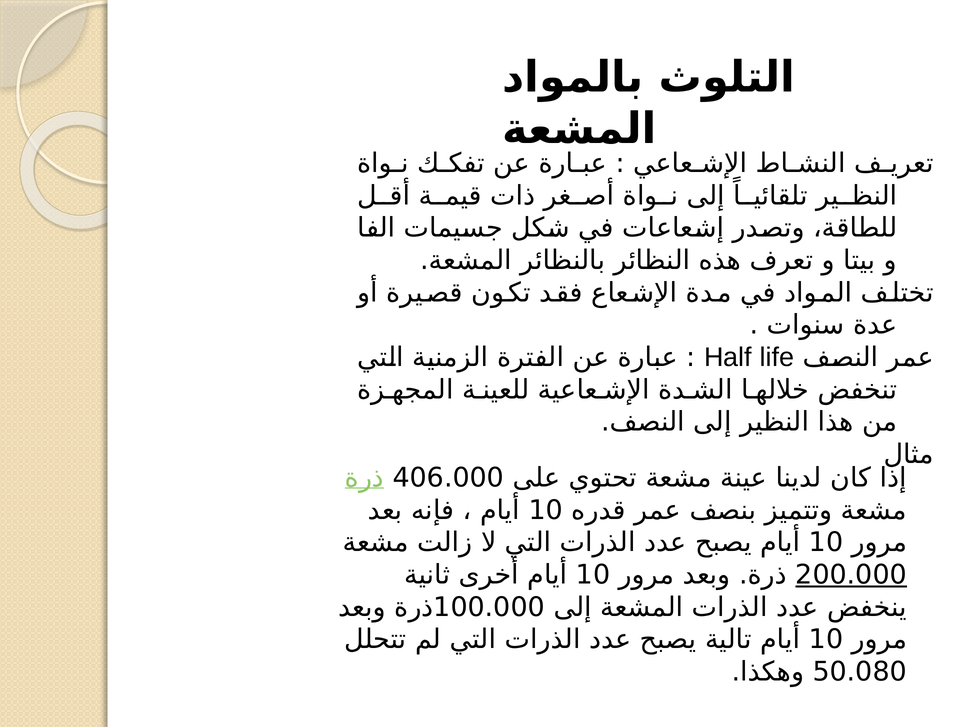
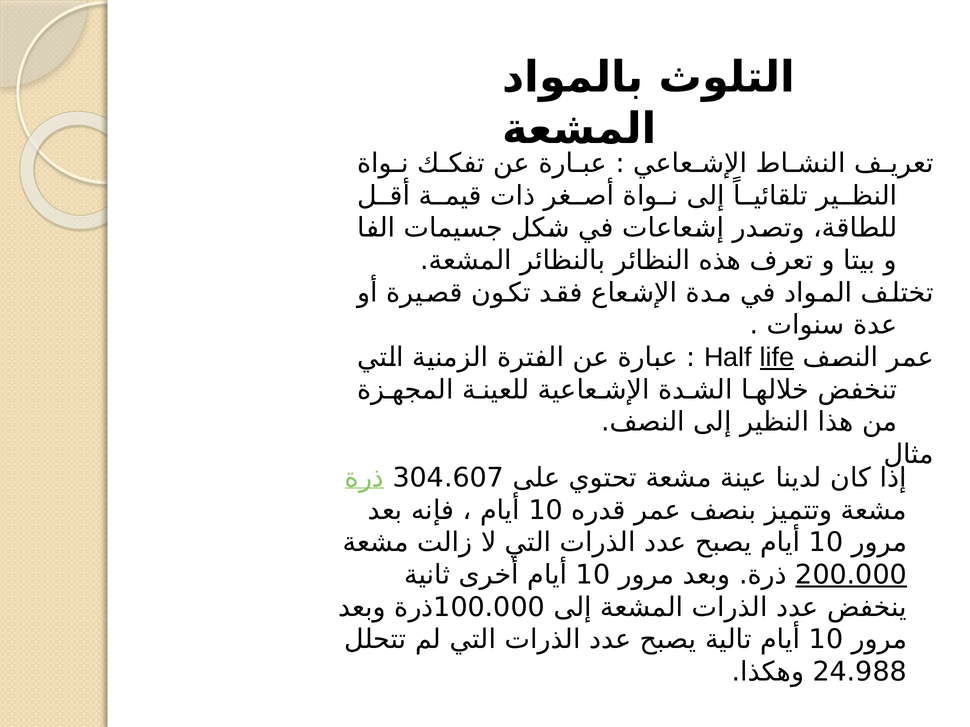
life underline: none -> present
406.000: 406.000 -> 304.607
50.080: 50.080 -> 24.988
